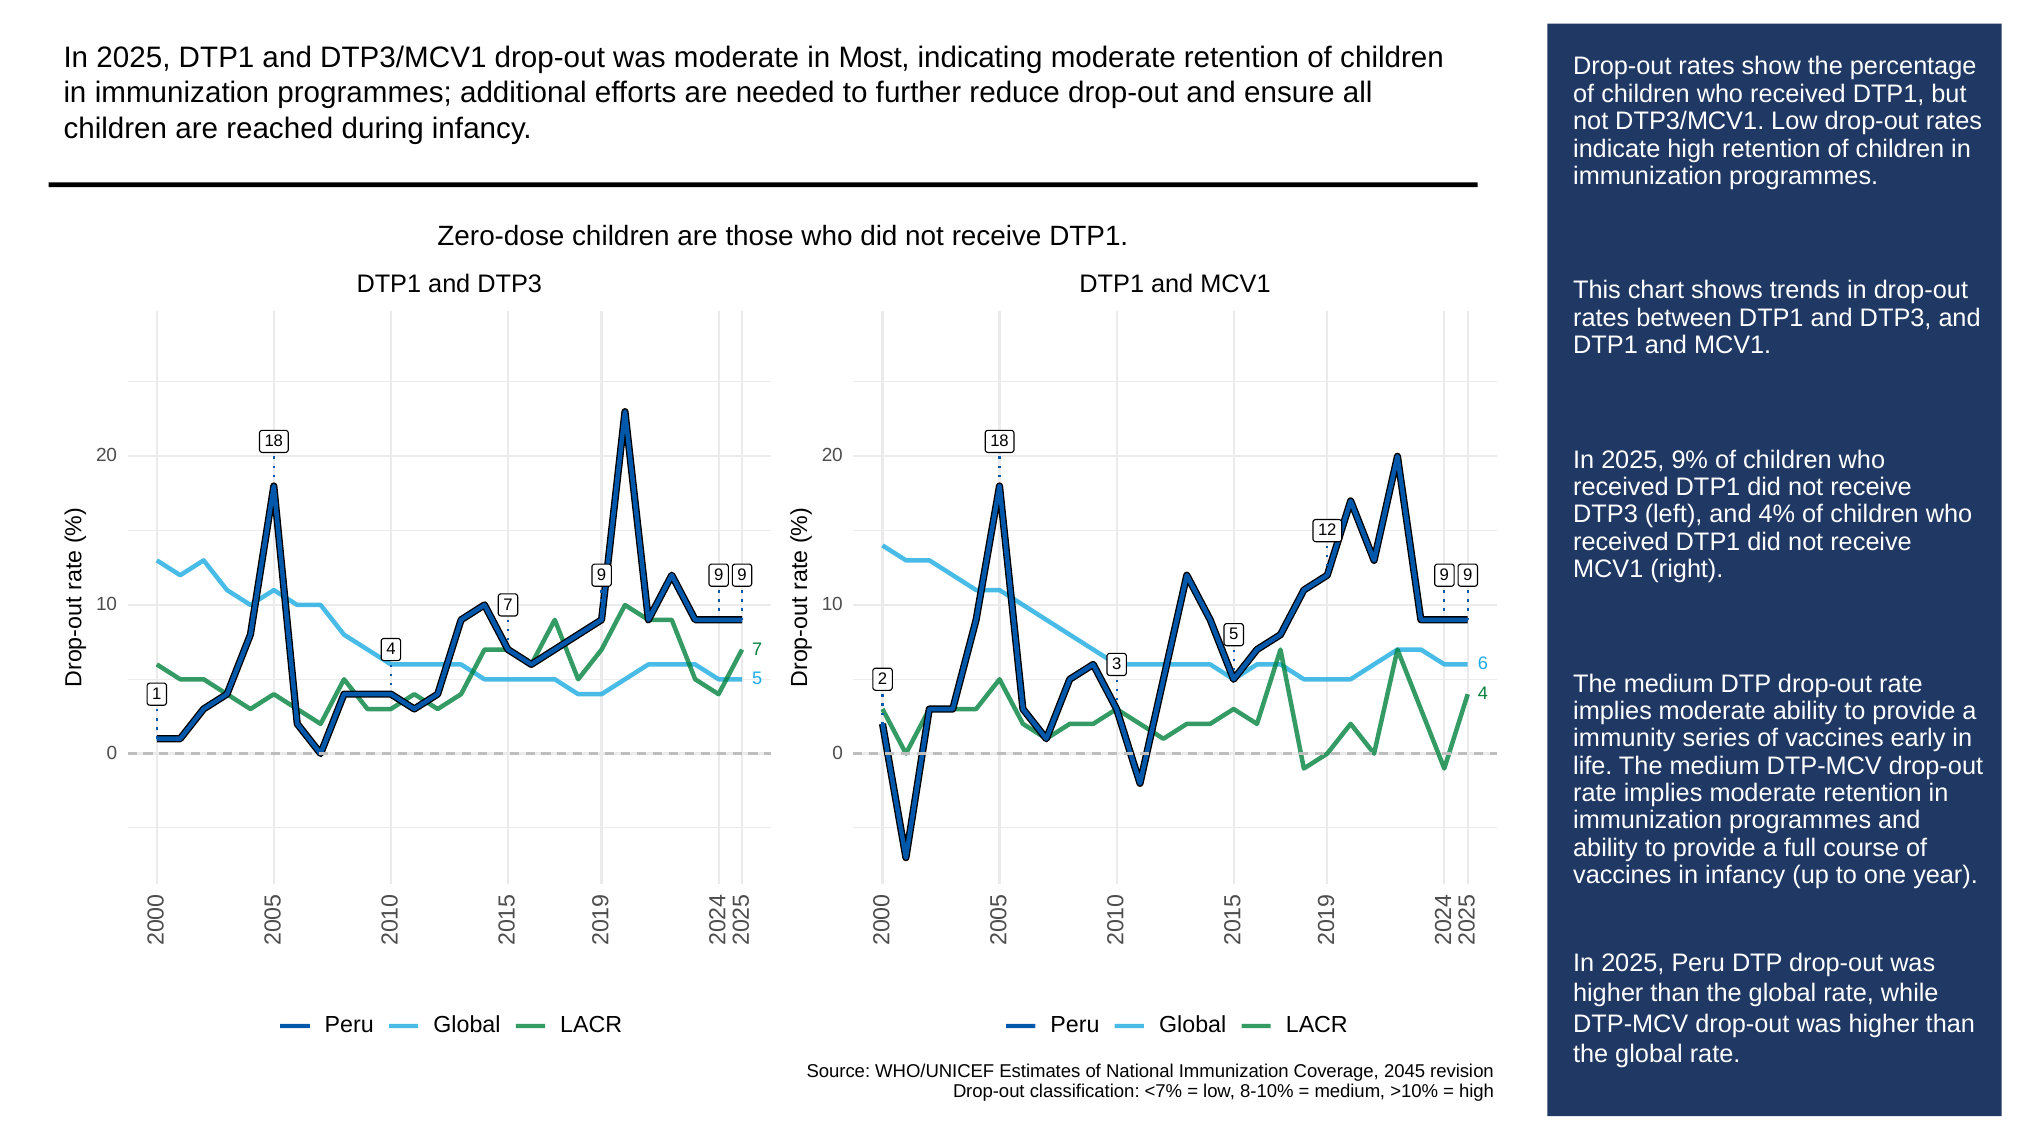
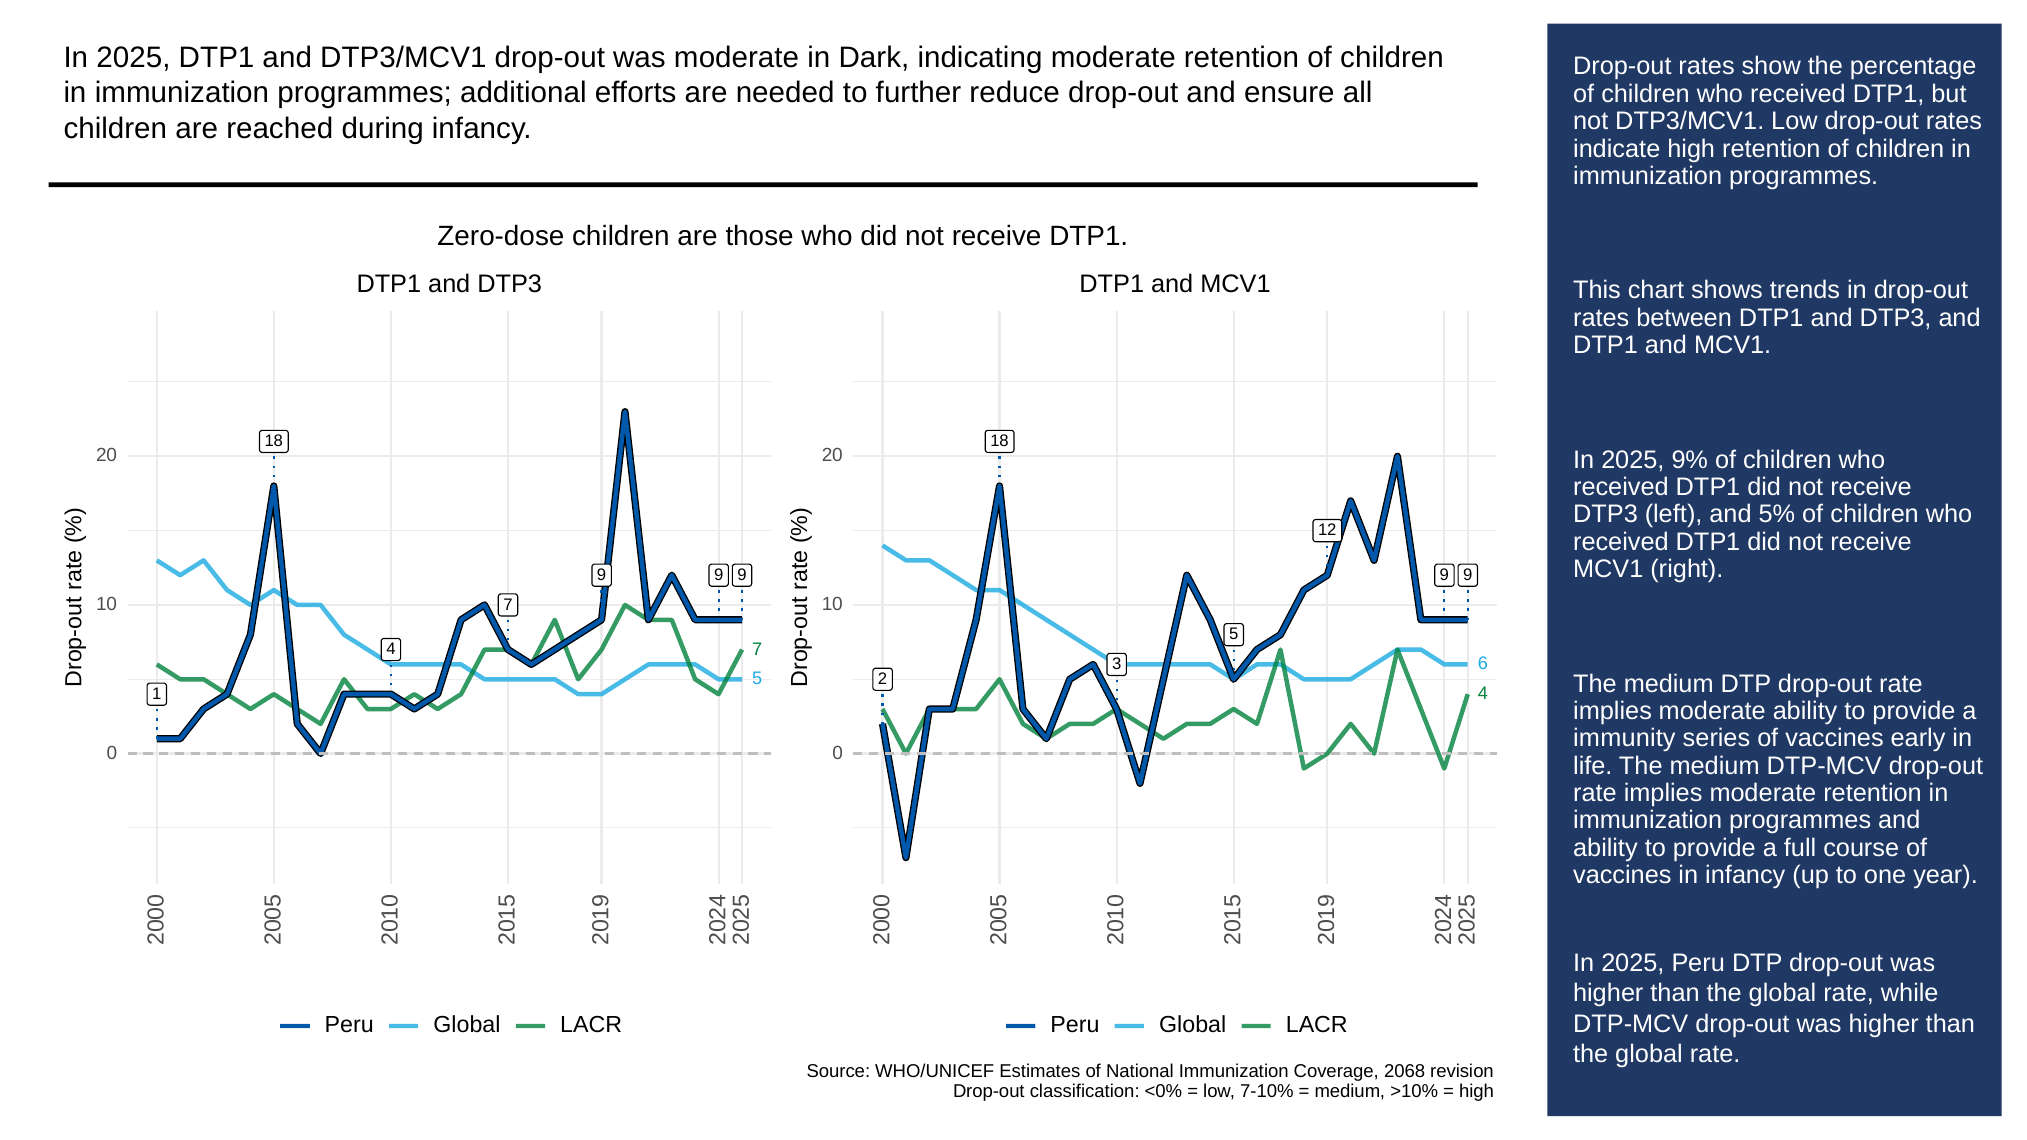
Most: Most -> Dark
4%: 4% -> 5%
2045: 2045 -> 2068
<7%: <7% -> <0%
8-10%: 8-10% -> 7-10%
